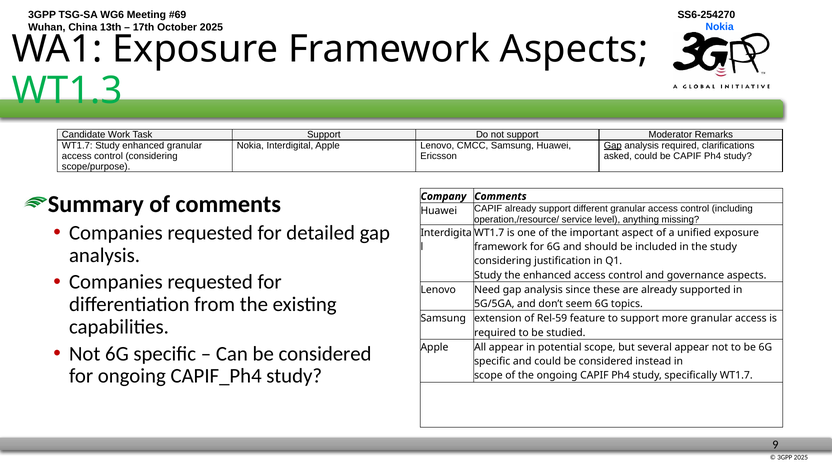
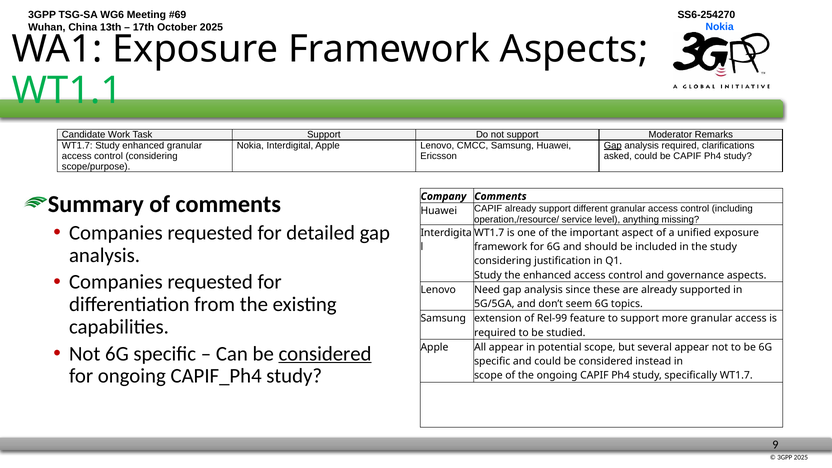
WT1.3: WT1.3 -> WT1.1
Rel-59: Rel-59 -> Rel-99
considered at (325, 354) underline: none -> present
